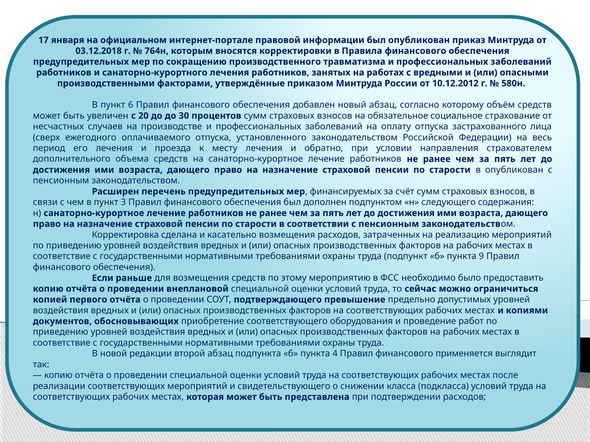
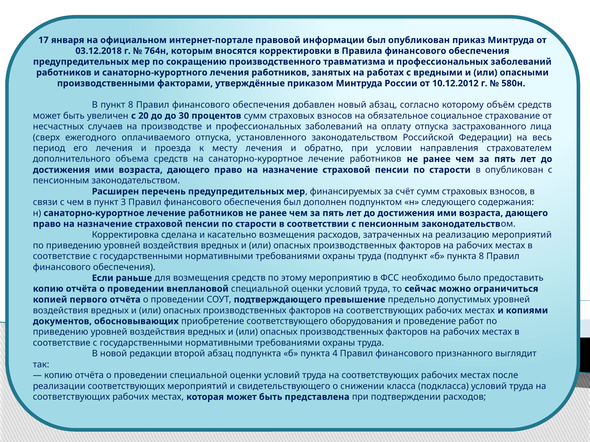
пункт 6: 6 -> 8
пункта 9: 9 -> 8
применяется: применяется -> признанного
